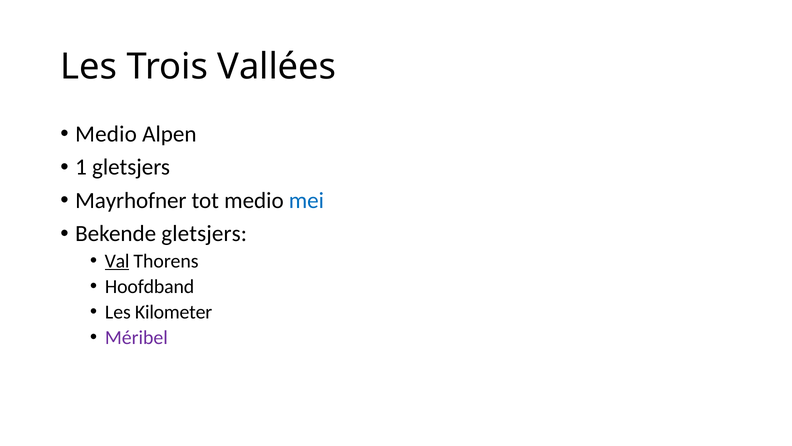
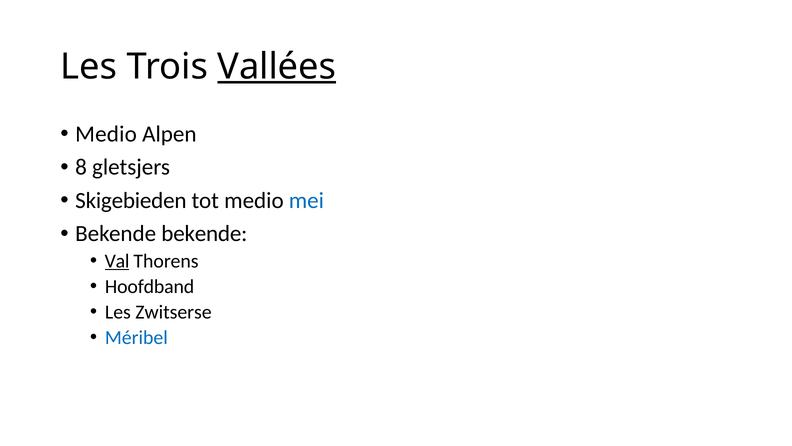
Vallées underline: none -> present
1: 1 -> 8
Mayrhofner: Mayrhofner -> Skigebieden
Bekende gletsjers: gletsjers -> bekende
Kilometer: Kilometer -> Zwitserse
Méribel colour: purple -> blue
